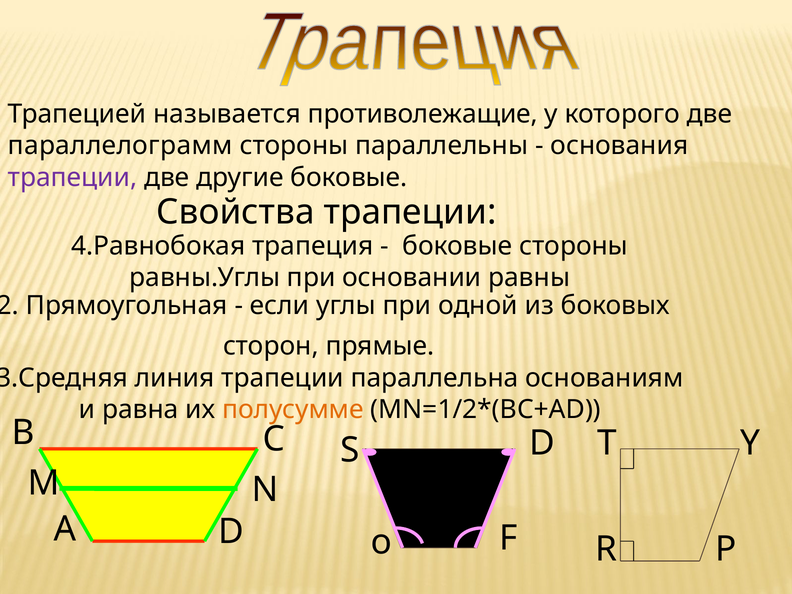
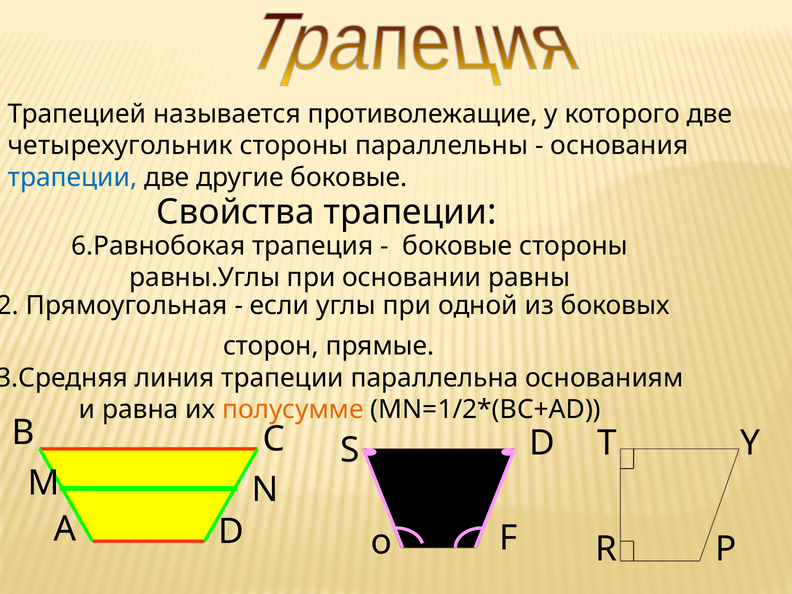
параллелограмм: параллелограмм -> четырехугольник
трапеции at (73, 177) colour: purple -> blue
4.Равнобокая: 4.Равнобокая -> 6.Равнобокая
